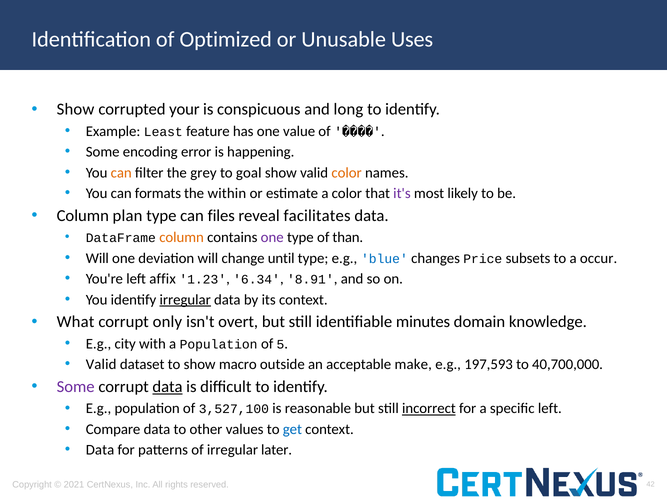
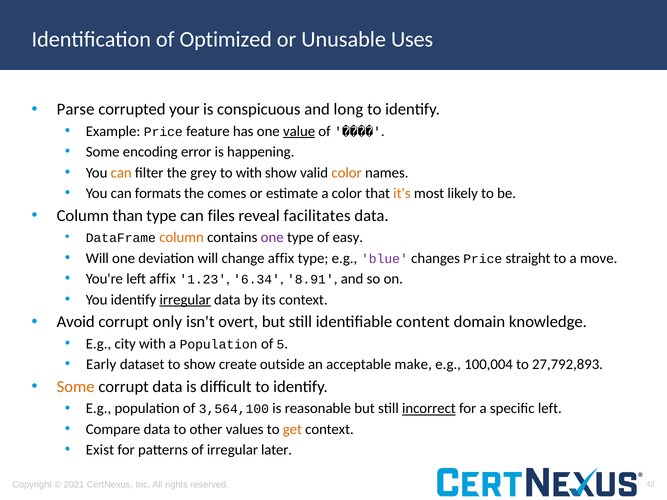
Show at (76, 109): Show -> Parse
Example Least: Least -> Price
value underline: none -> present
to goal: goal -> with
within: within -> comes
it's colour: purple -> orange
plan: plan -> than
than: than -> easy
change until: until -> affix
blue colour: blue -> purple
subsets: subsets -> straight
occur: occur -> move
What: What -> Avoid
minutes: minutes -> content
Valid at (101, 365): Valid -> Early
macro: macro -> create
197,593: 197,593 -> 100,004
40,700,000: 40,700,000 -> 27,792,893
Some at (76, 387) colour: purple -> orange
data at (168, 387) underline: present -> none
3,527,100: 3,527,100 -> 3,564,100
get colour: blue -> orange
Data at (100, 450): Data -> Exist
